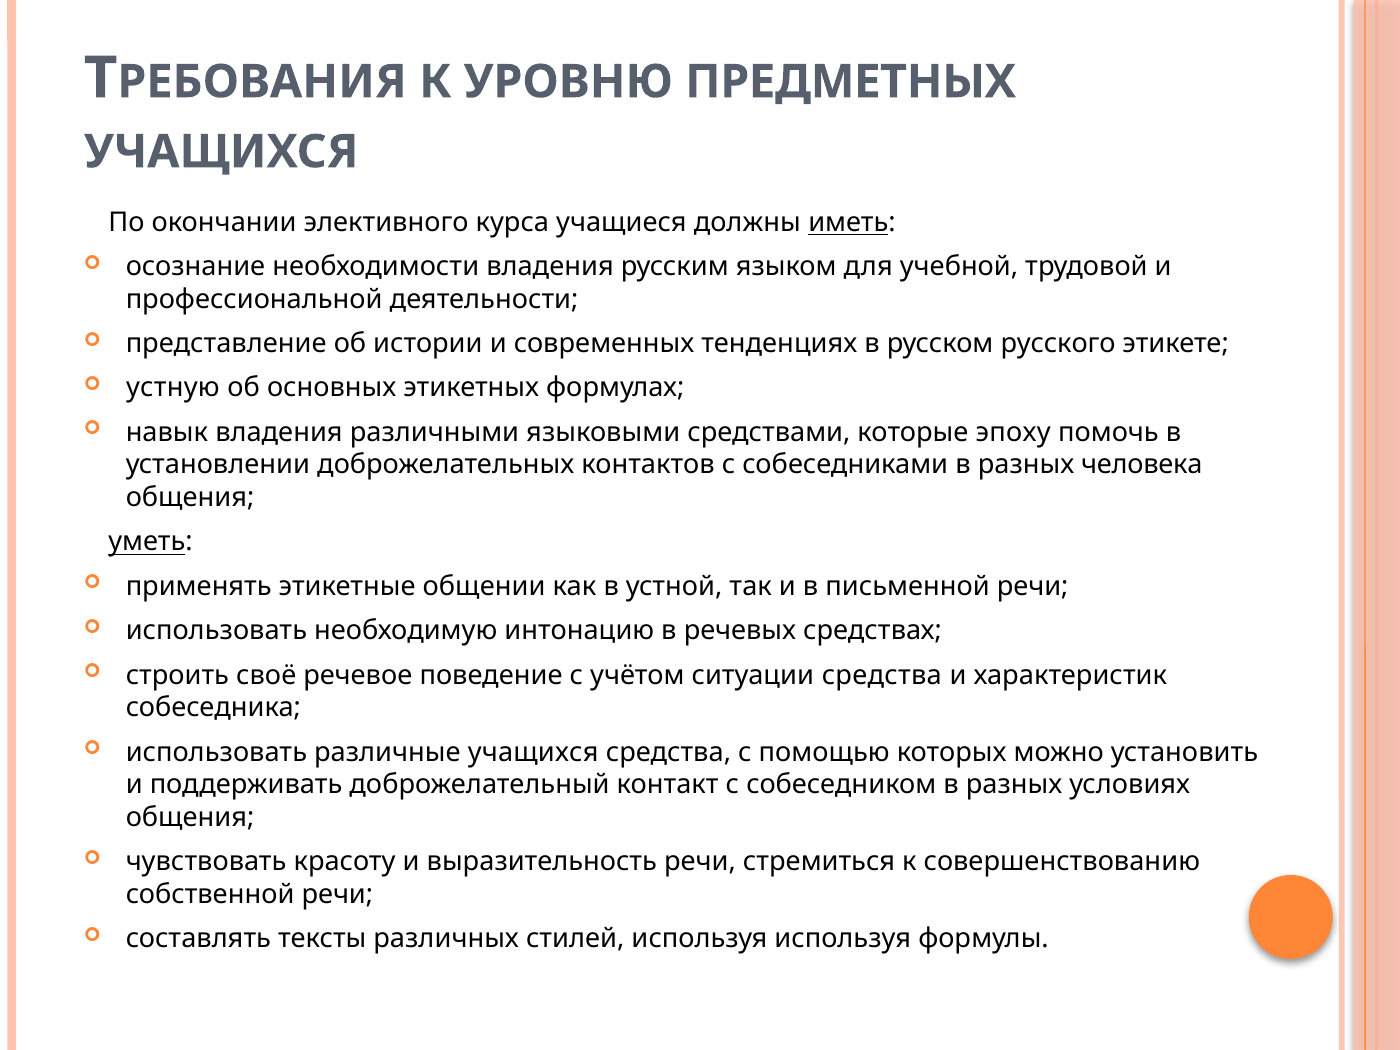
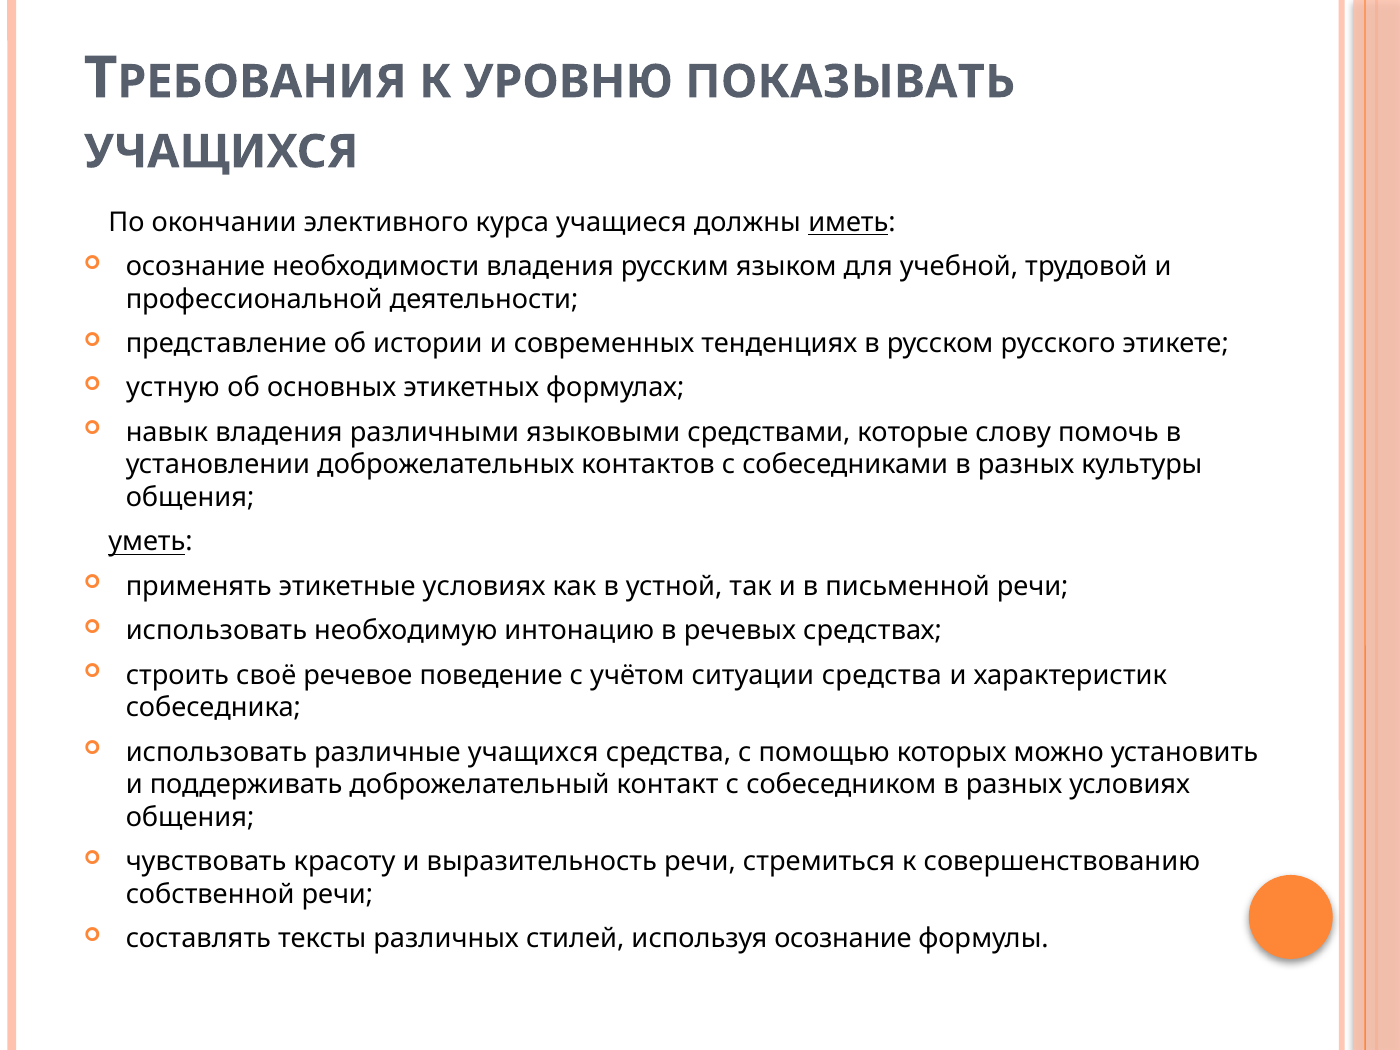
ПРЕДМЕТНЫХ: ПРЕДМЕТНЫХ -> ПОКАЗЫВАТЬ
эпоху: эпоху -> слову
человека: человека -> культуры
этикетные общении: общении -> условиях
используя используя: используя -> осознание
